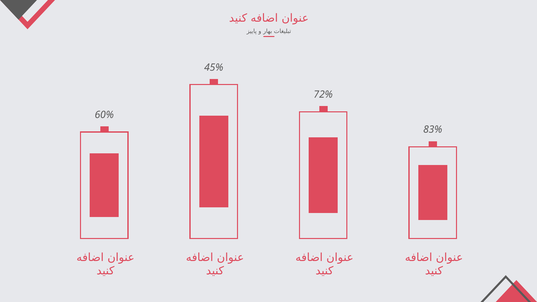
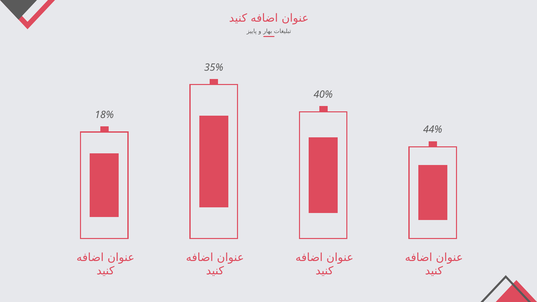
45%: 45% -> 35%
72%: 72% -> 40%
60%: 60% -> 18%
83%: 83% -> 44%
